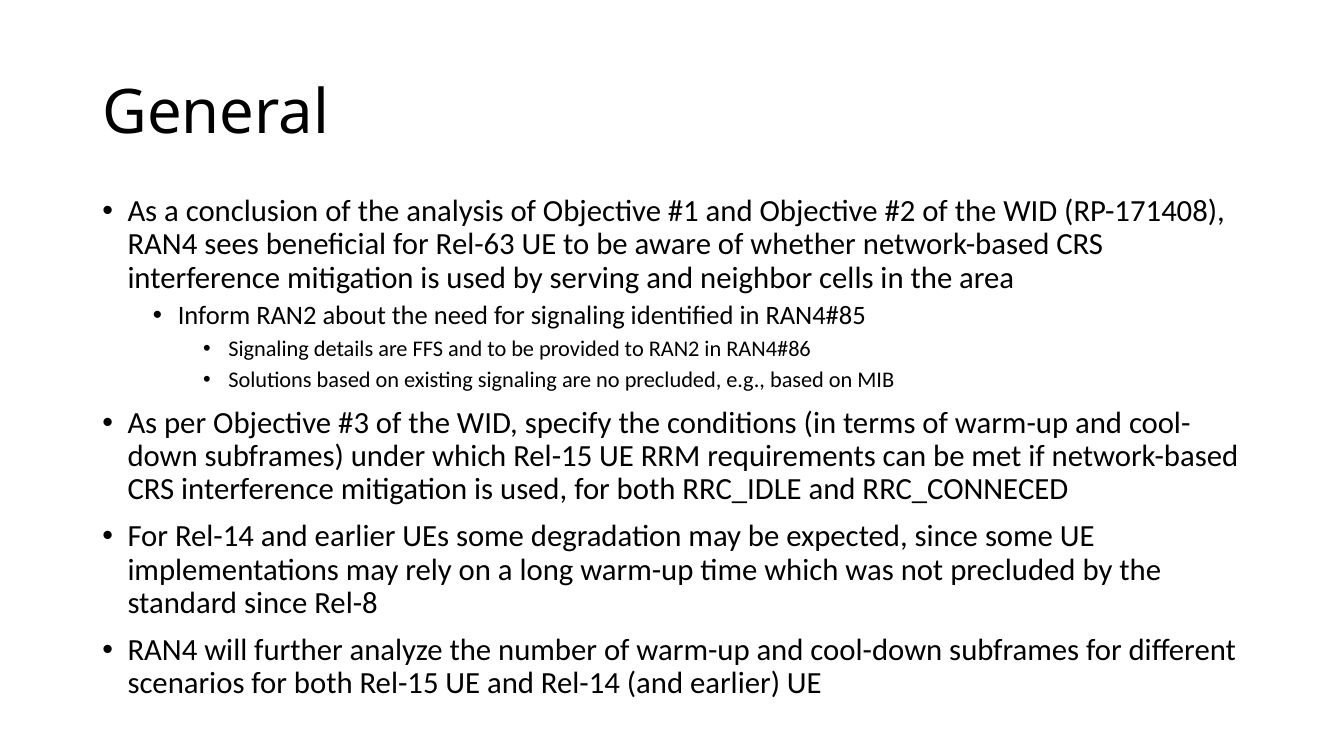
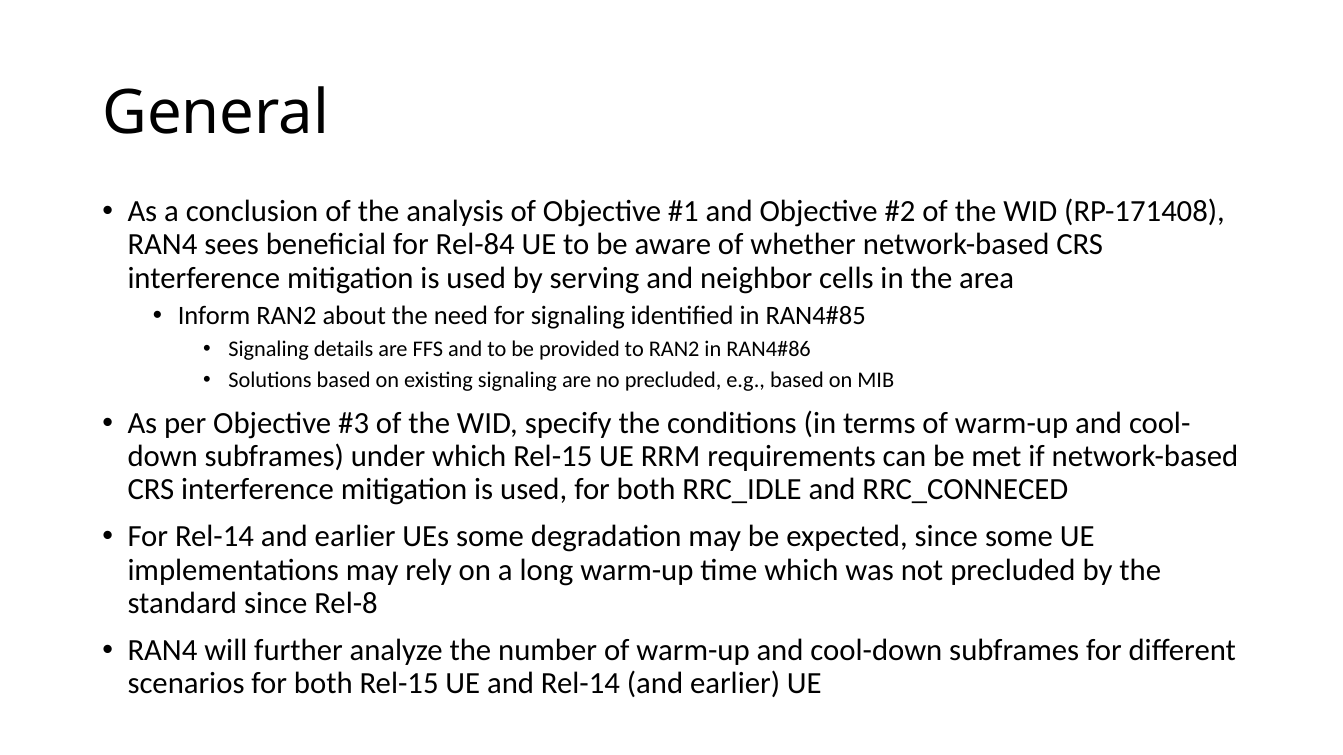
Rel-63: Rel-63 -> Rel-84
